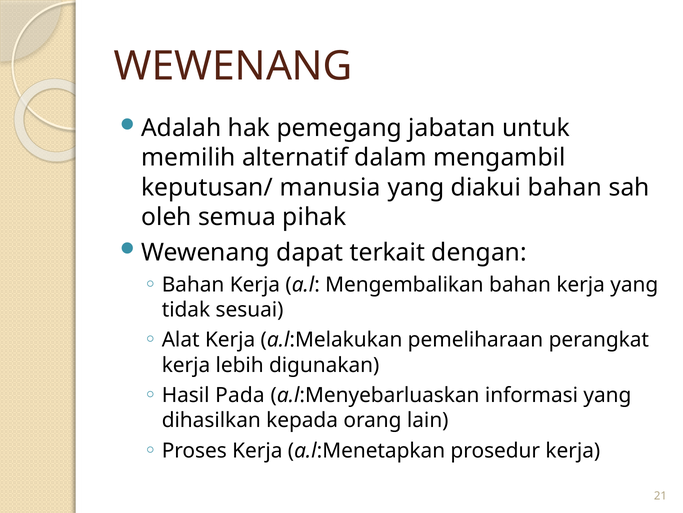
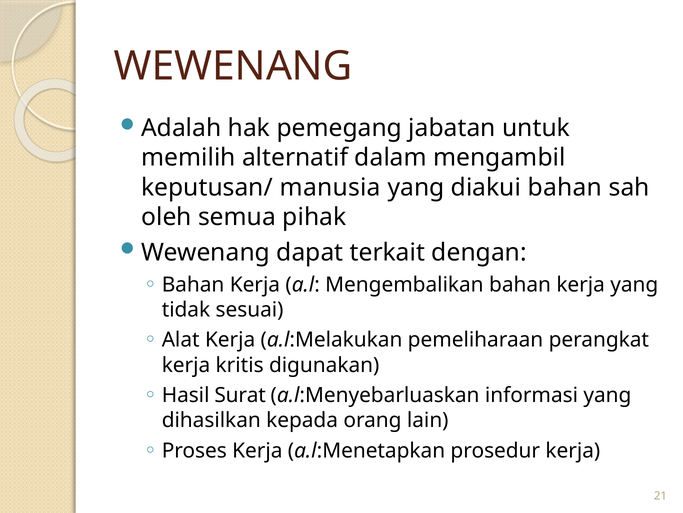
lebih: lebih -> kritis
Pada: Pada -> Surat
